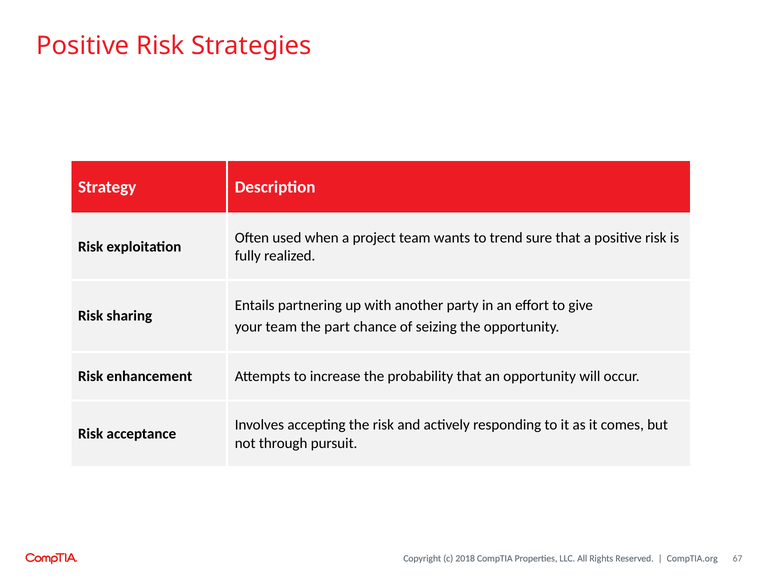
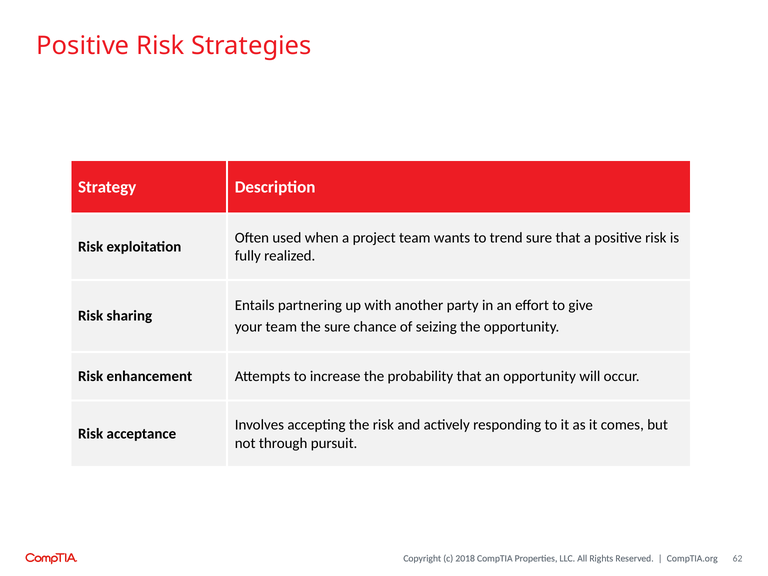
the part: part -> sure
67: 67 -> 62
